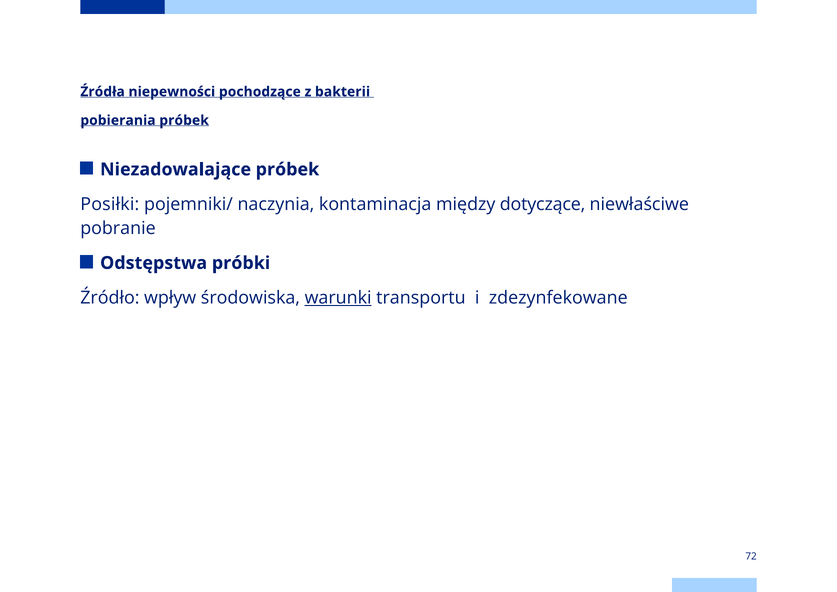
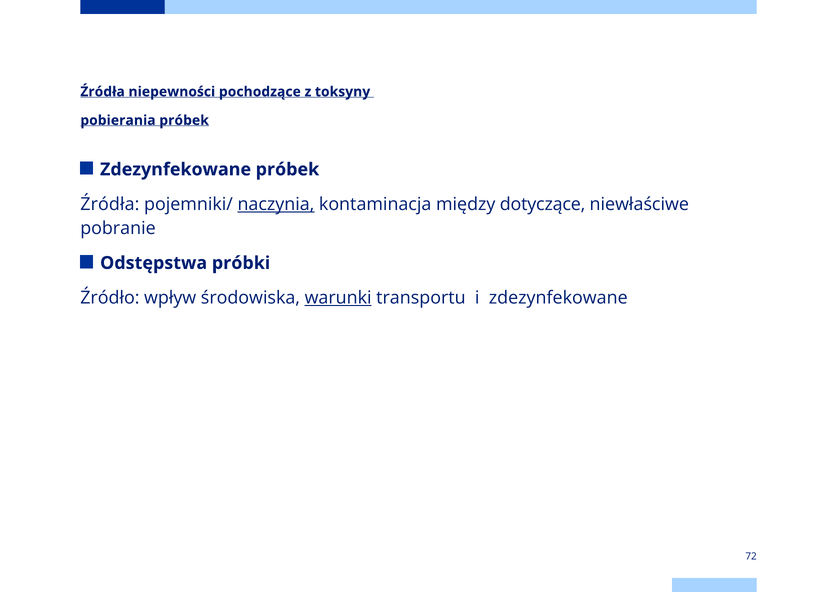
bakterii: bakterii -> toksyny
Niezadowalające at (176, 169): Niezadowalające -> Zdezynfekowane
Posiłki at (110, 204): Posiłki -> Źródła
naczynia underline: none -> present
